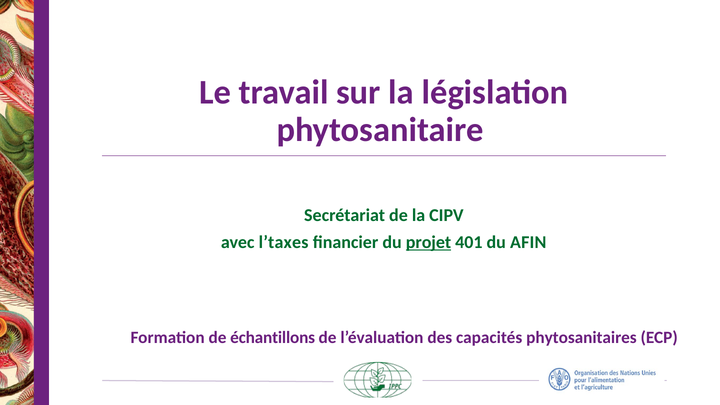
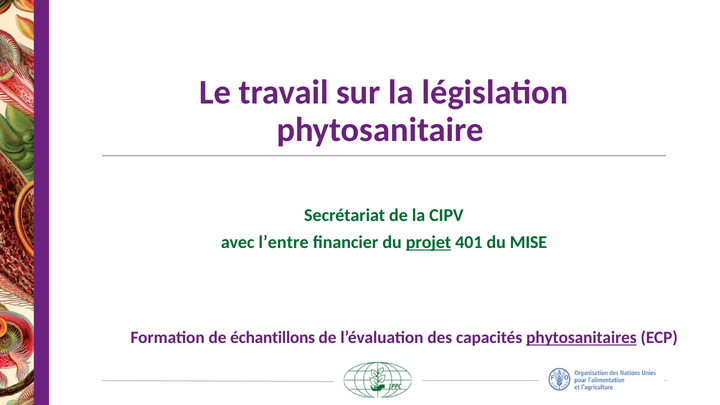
l’taxes: l’taxes -> l’entre
AFIN: AFIN -> MISE
phytosanitaires underline: none -> present
